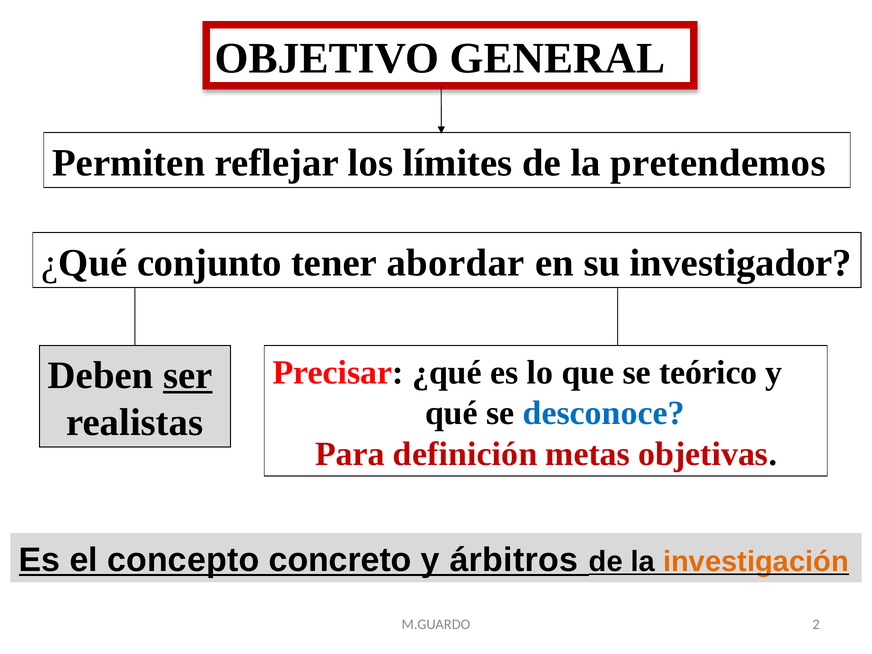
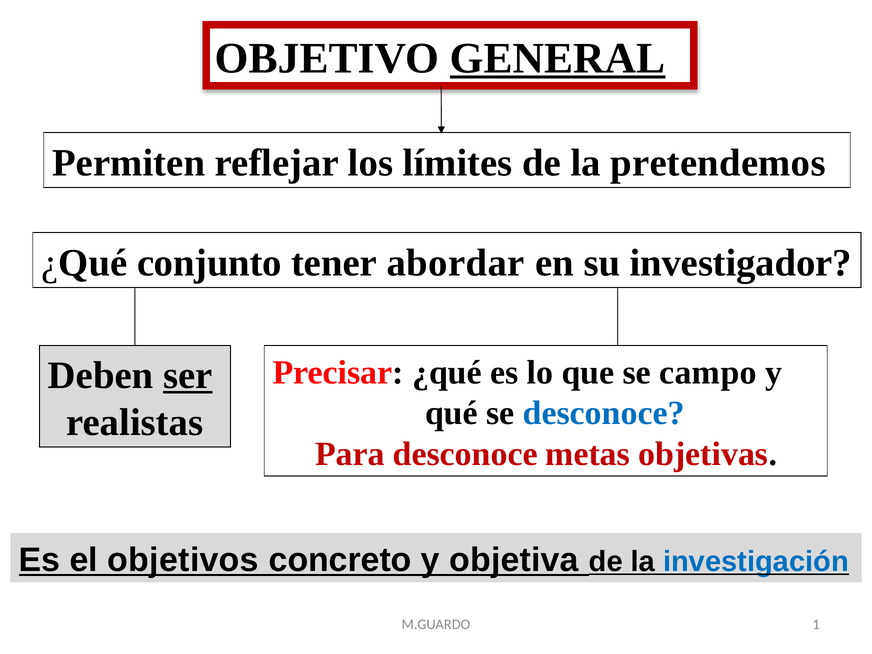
GENERAL underline: none -> present
teórico: teórico -> campo
Para definición: definición -> desconoce
concepto: concepto -> objetivos
árbitros: árbitros -> objetiva
investigación colour: orange -> blue
2: 2 -> 1
